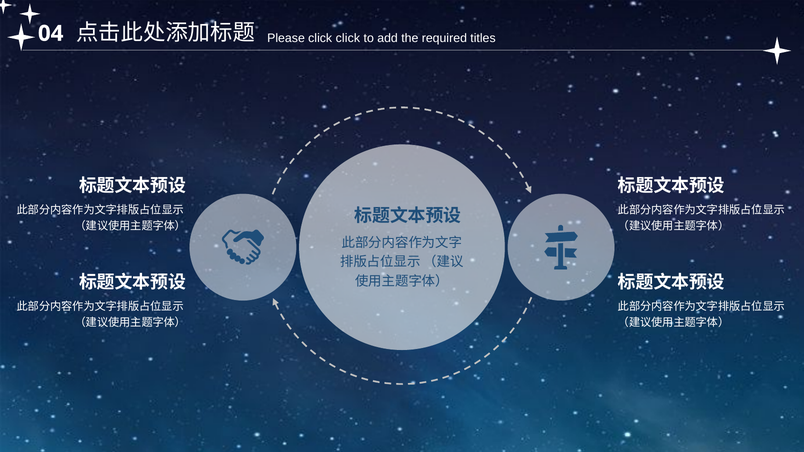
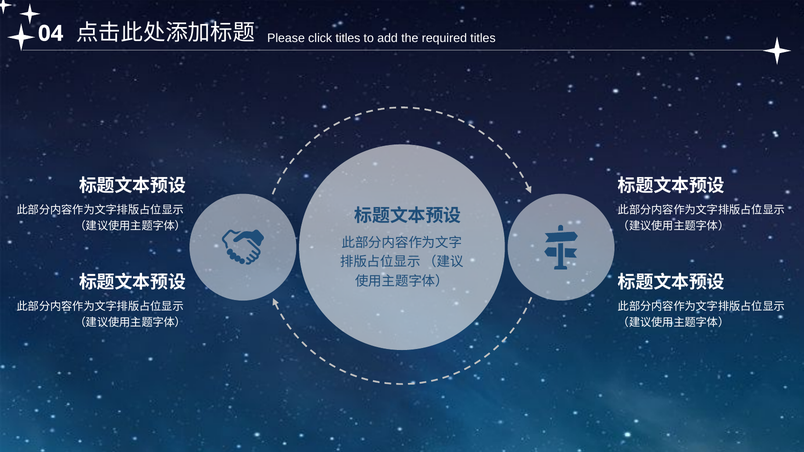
click click: click -> titles
